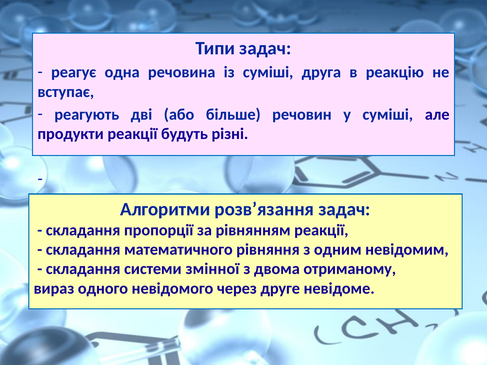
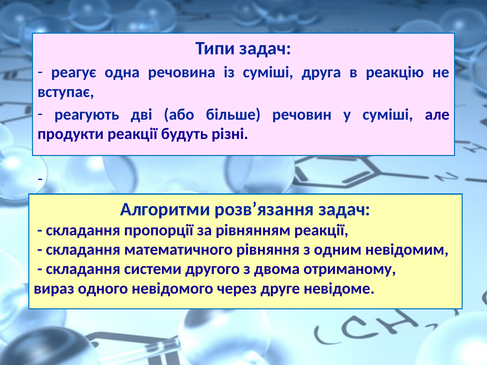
змінної: змінної -> другого
